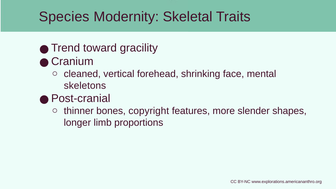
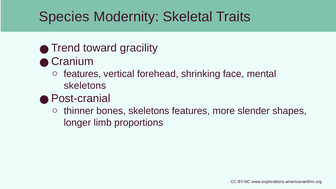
cleaned at (82, 74): cleaned -> features
bones copyright: copyright -> skeletons
